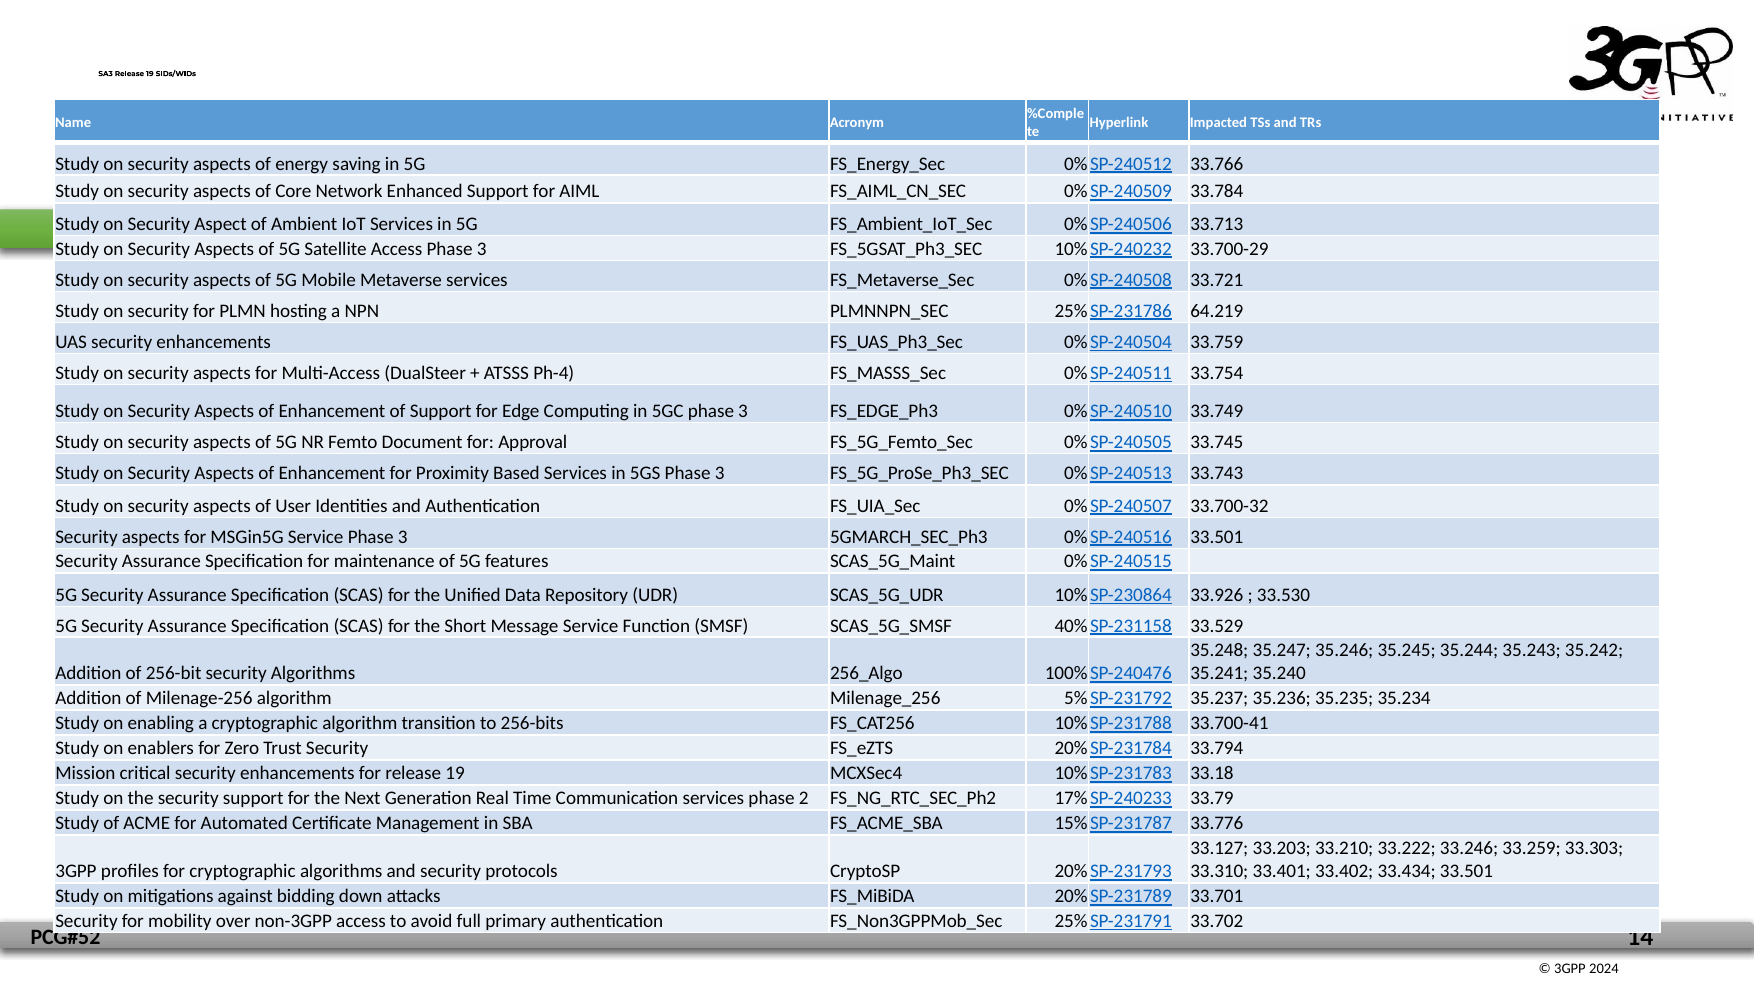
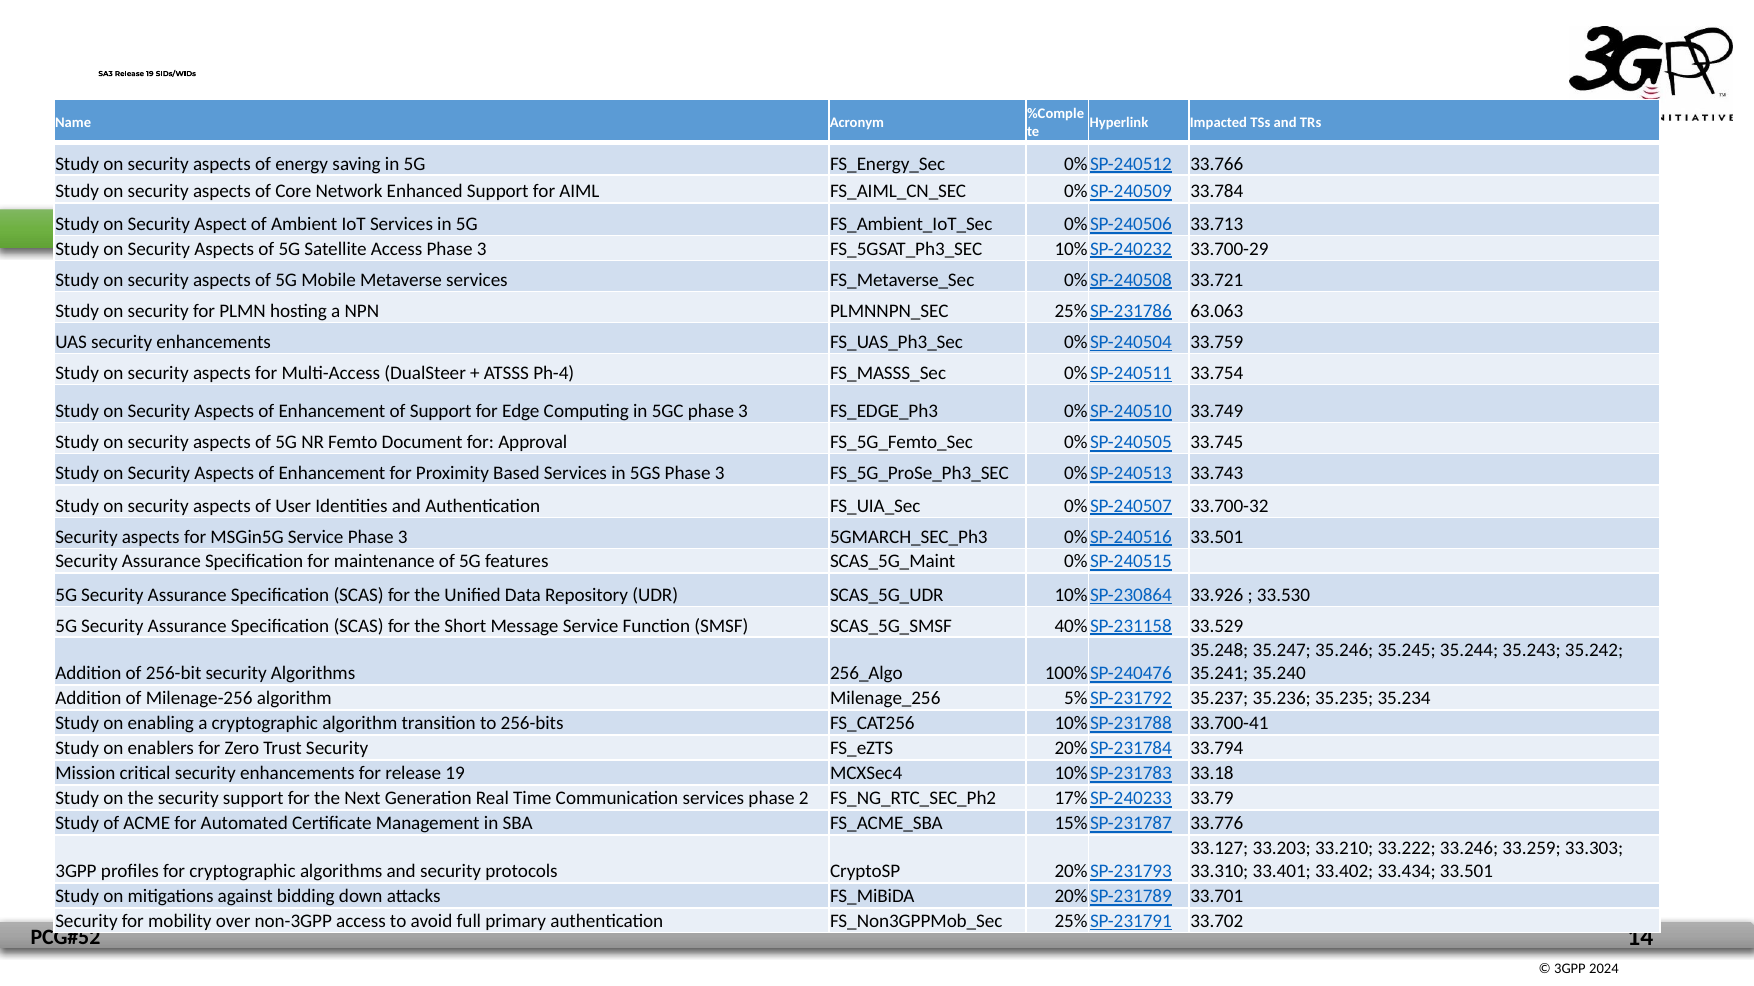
64.219: 64.219 -> 63.063
